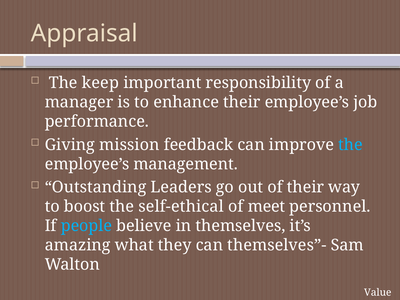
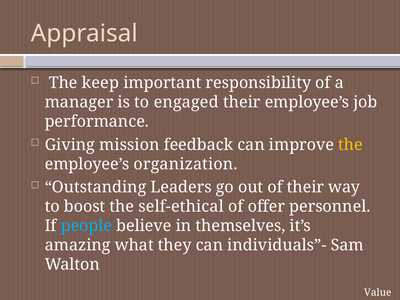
enhance: enhance -> engaged
the at (351, 145) colour: light blue -> yellow
management: management -> organization
meet: meet -> offer
themselves”-: themselves”- -> individuals”-
